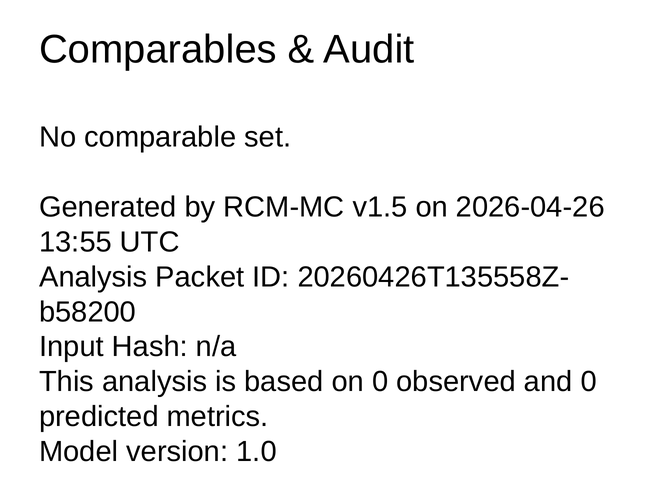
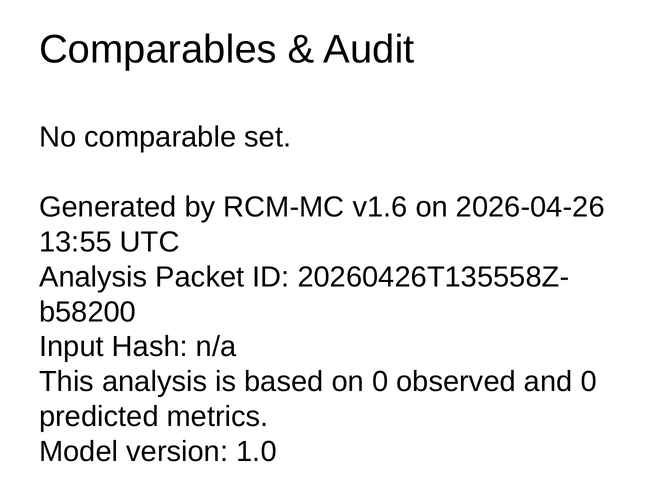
v1.5: v1.5 -> v1.6
